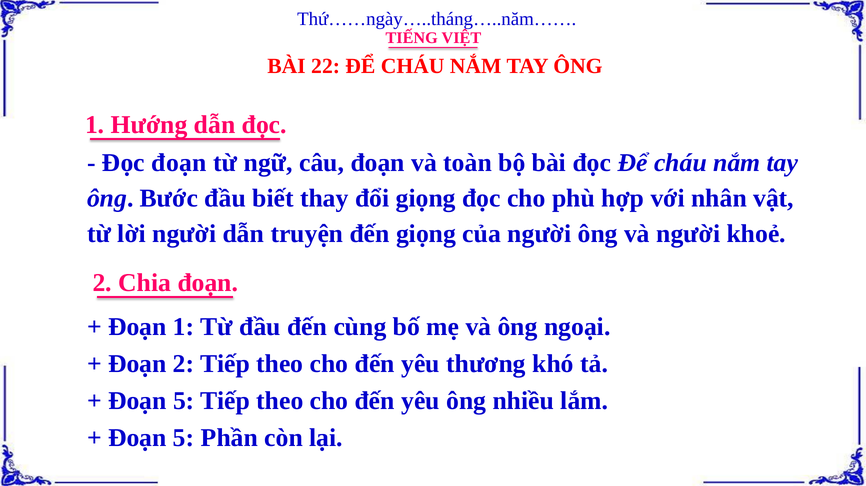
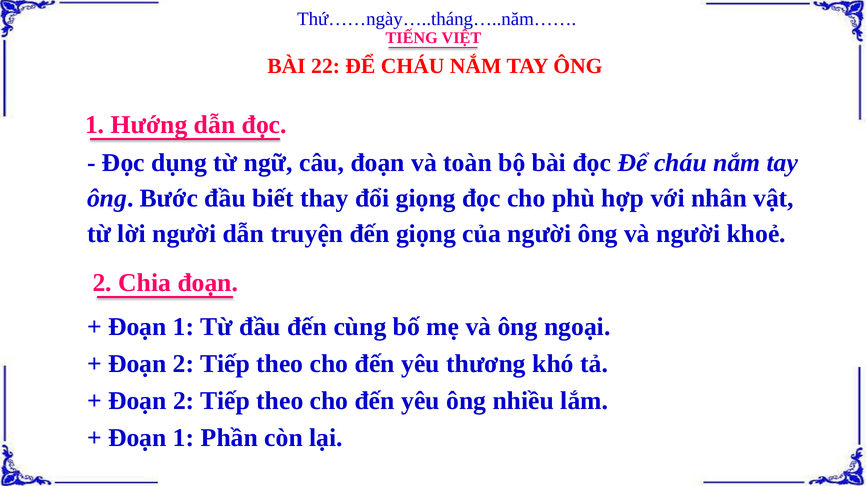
Đọc đoạn: đoạn -> dụng
5 at (184, 401): 5 -> 2
5 at (184, 438): 5 -> 1
